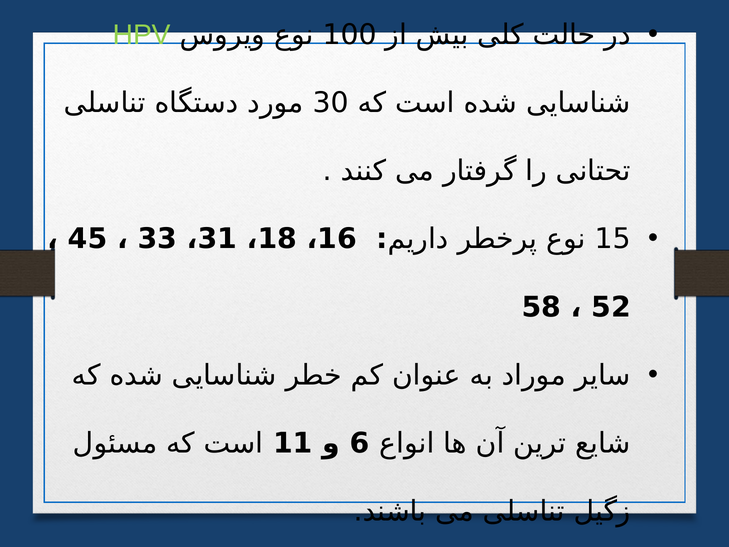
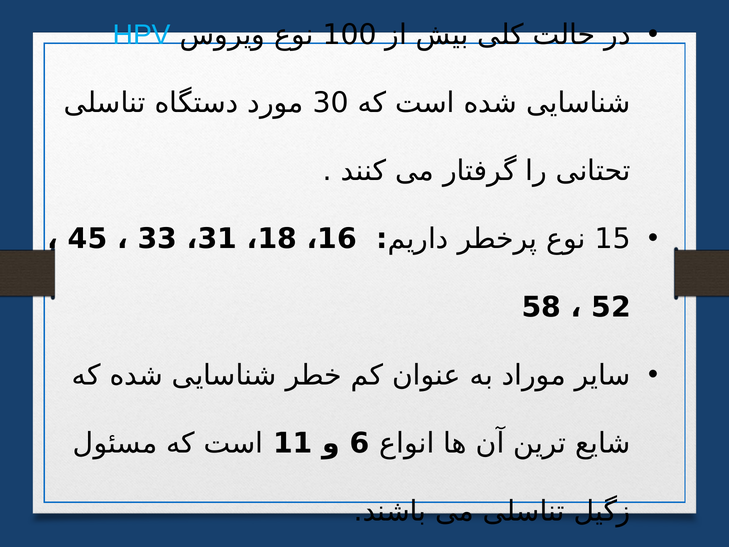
HPV colour: light green -> light blue
